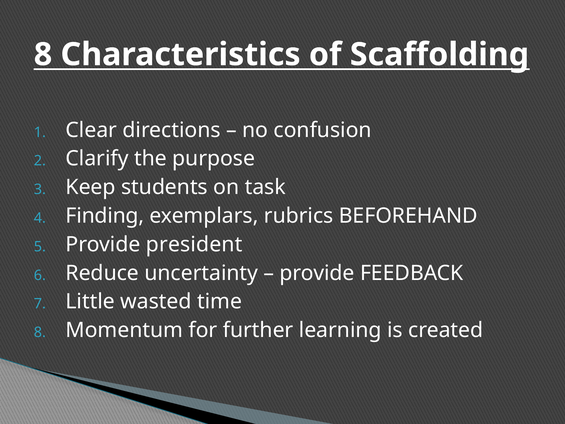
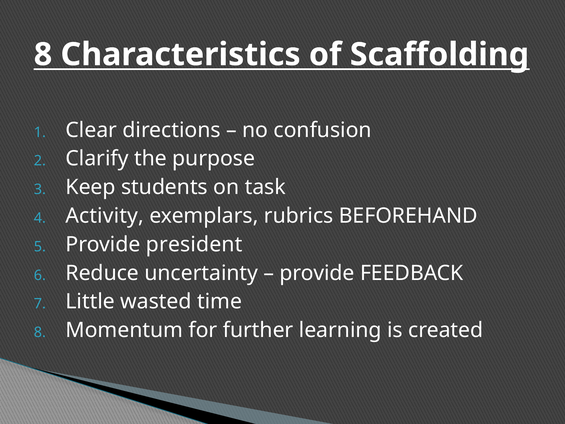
Finding: Finding -> Activity
